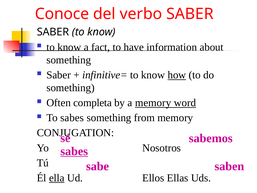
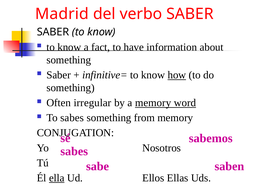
Conoce: Conoce -> Madrid
completa: completa -> irregular
sabes at (74, 151) underline: present -> none
